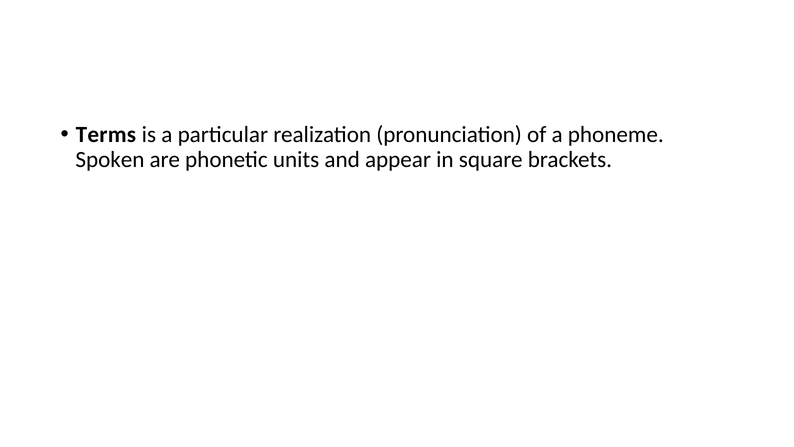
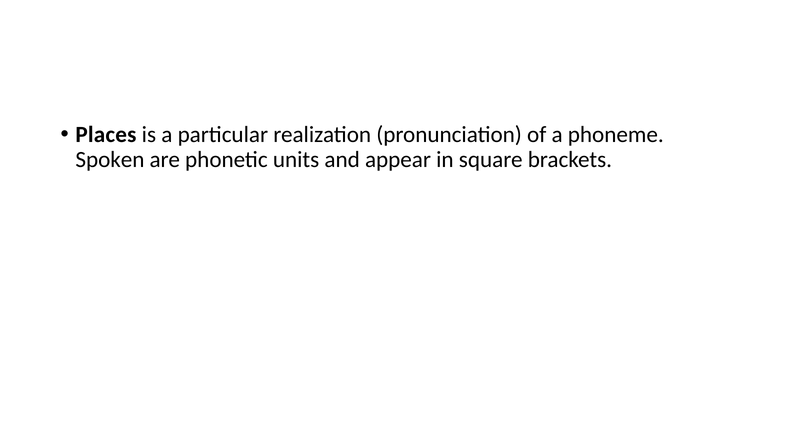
Terms: Terms -> Places
